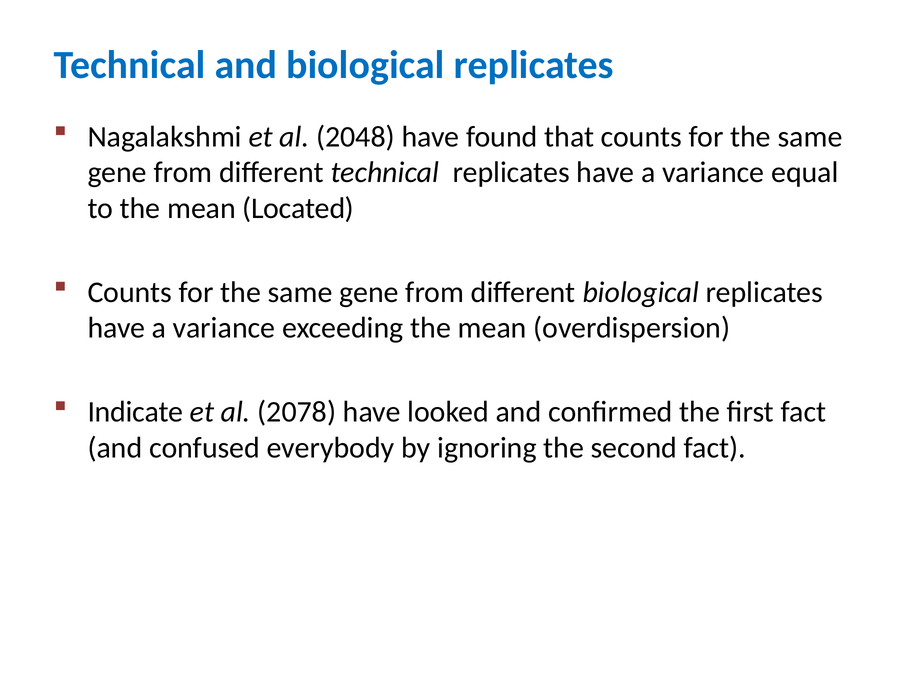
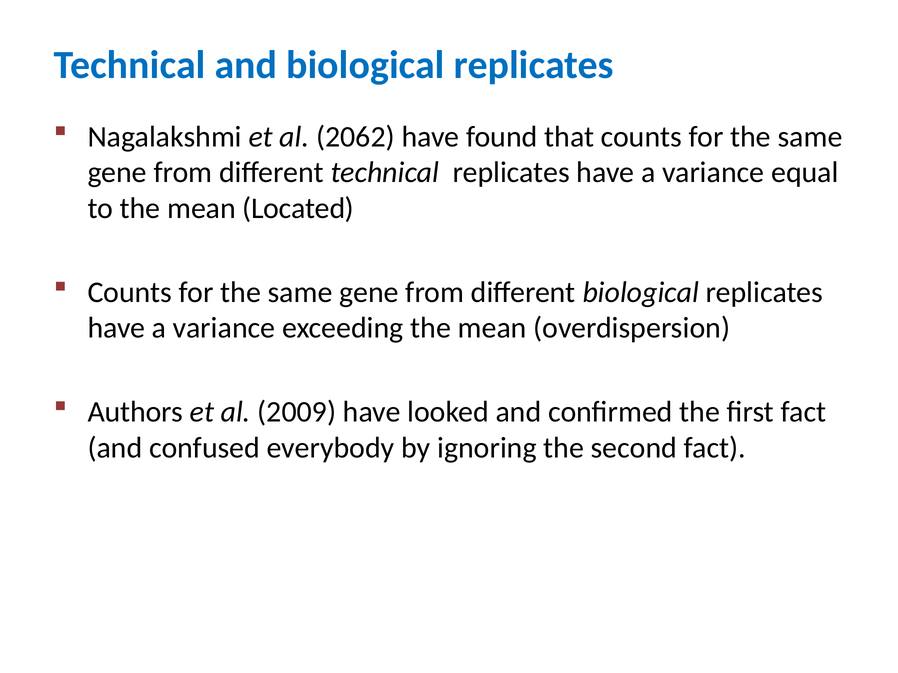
2048: 2048 -> 2062
Indicate: Indicate -> Authors
2078: 2078 -> 2009
